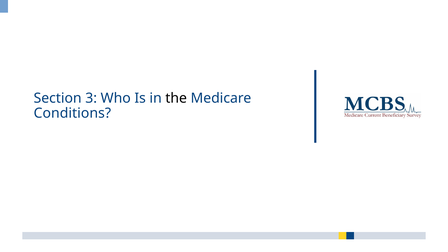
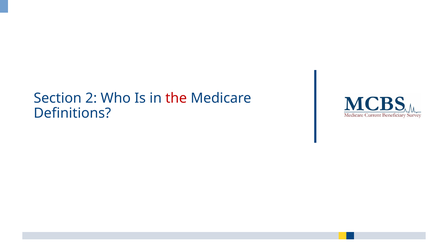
3: 3 -> 2
the colour: black -> red
Conditions: Conditions -> Definitions
